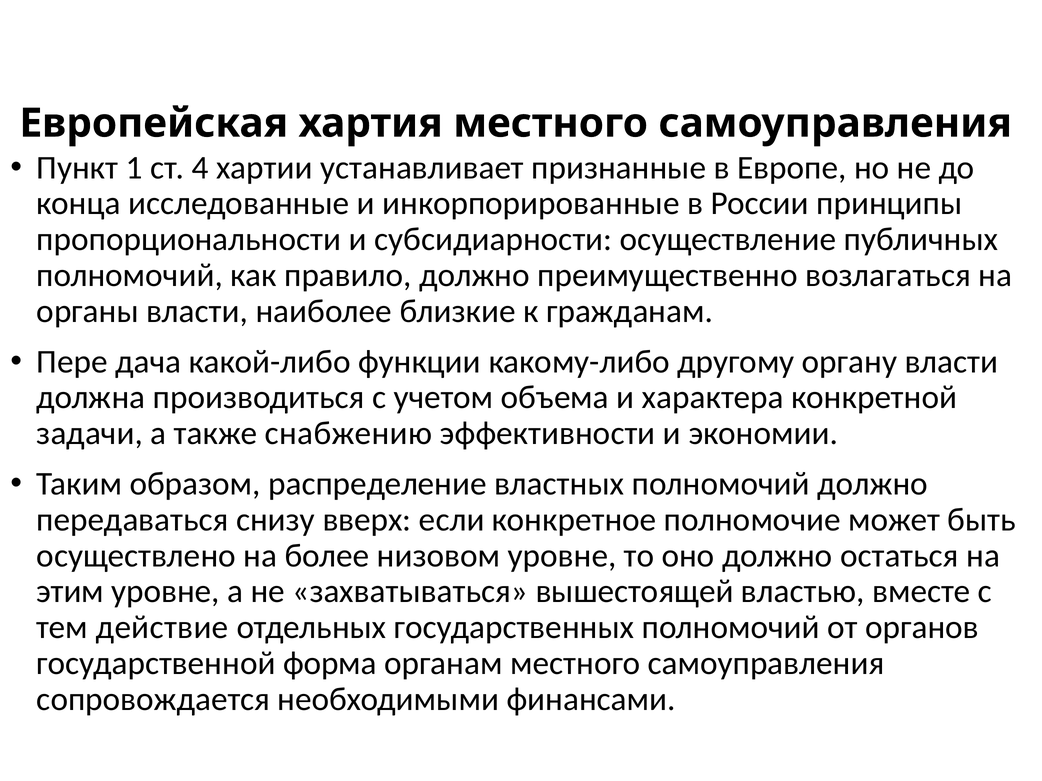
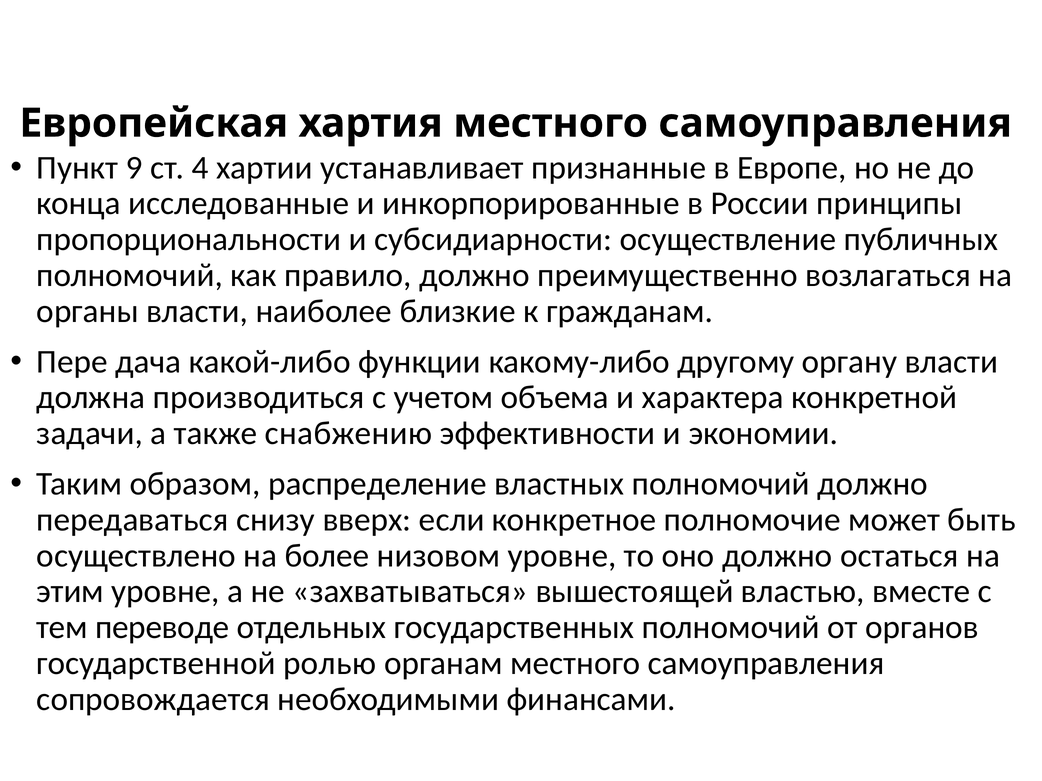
1: 1 -> 9
действие: действие -> переводе
форма: форма -> ролью
